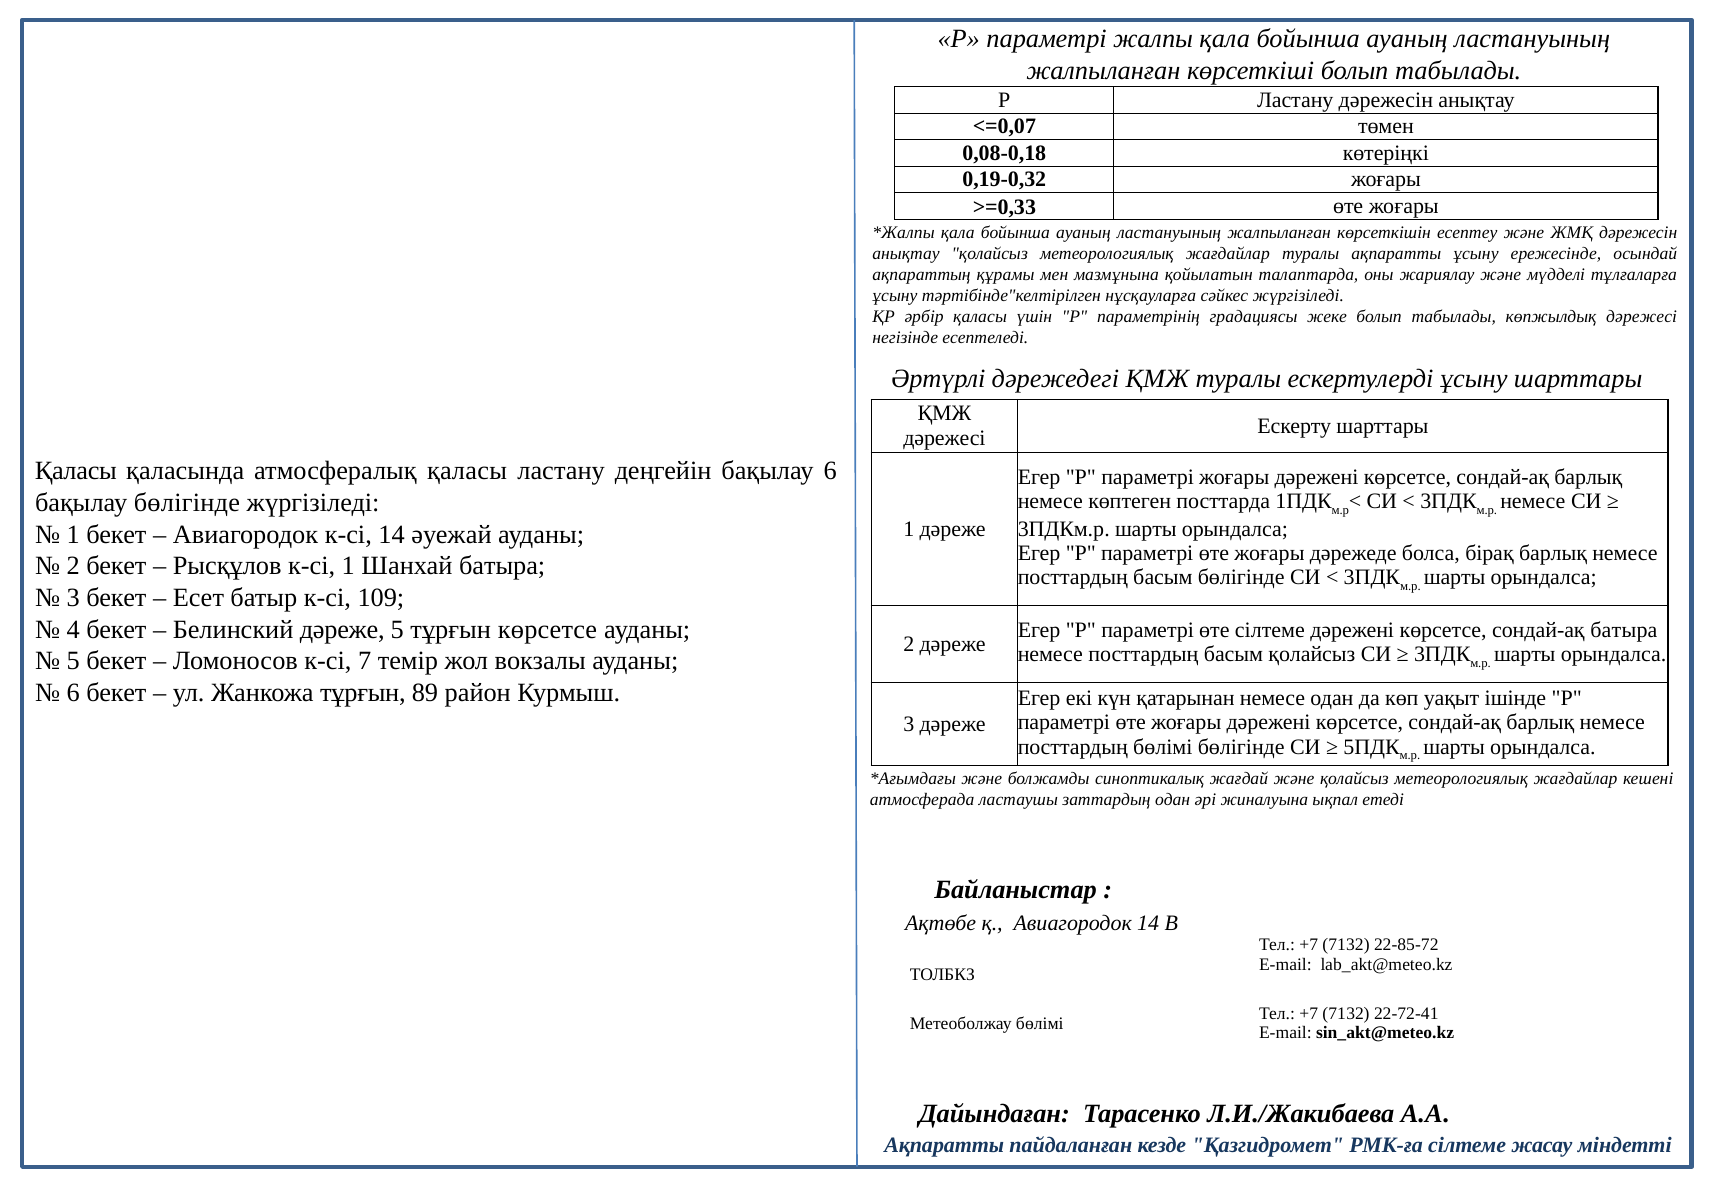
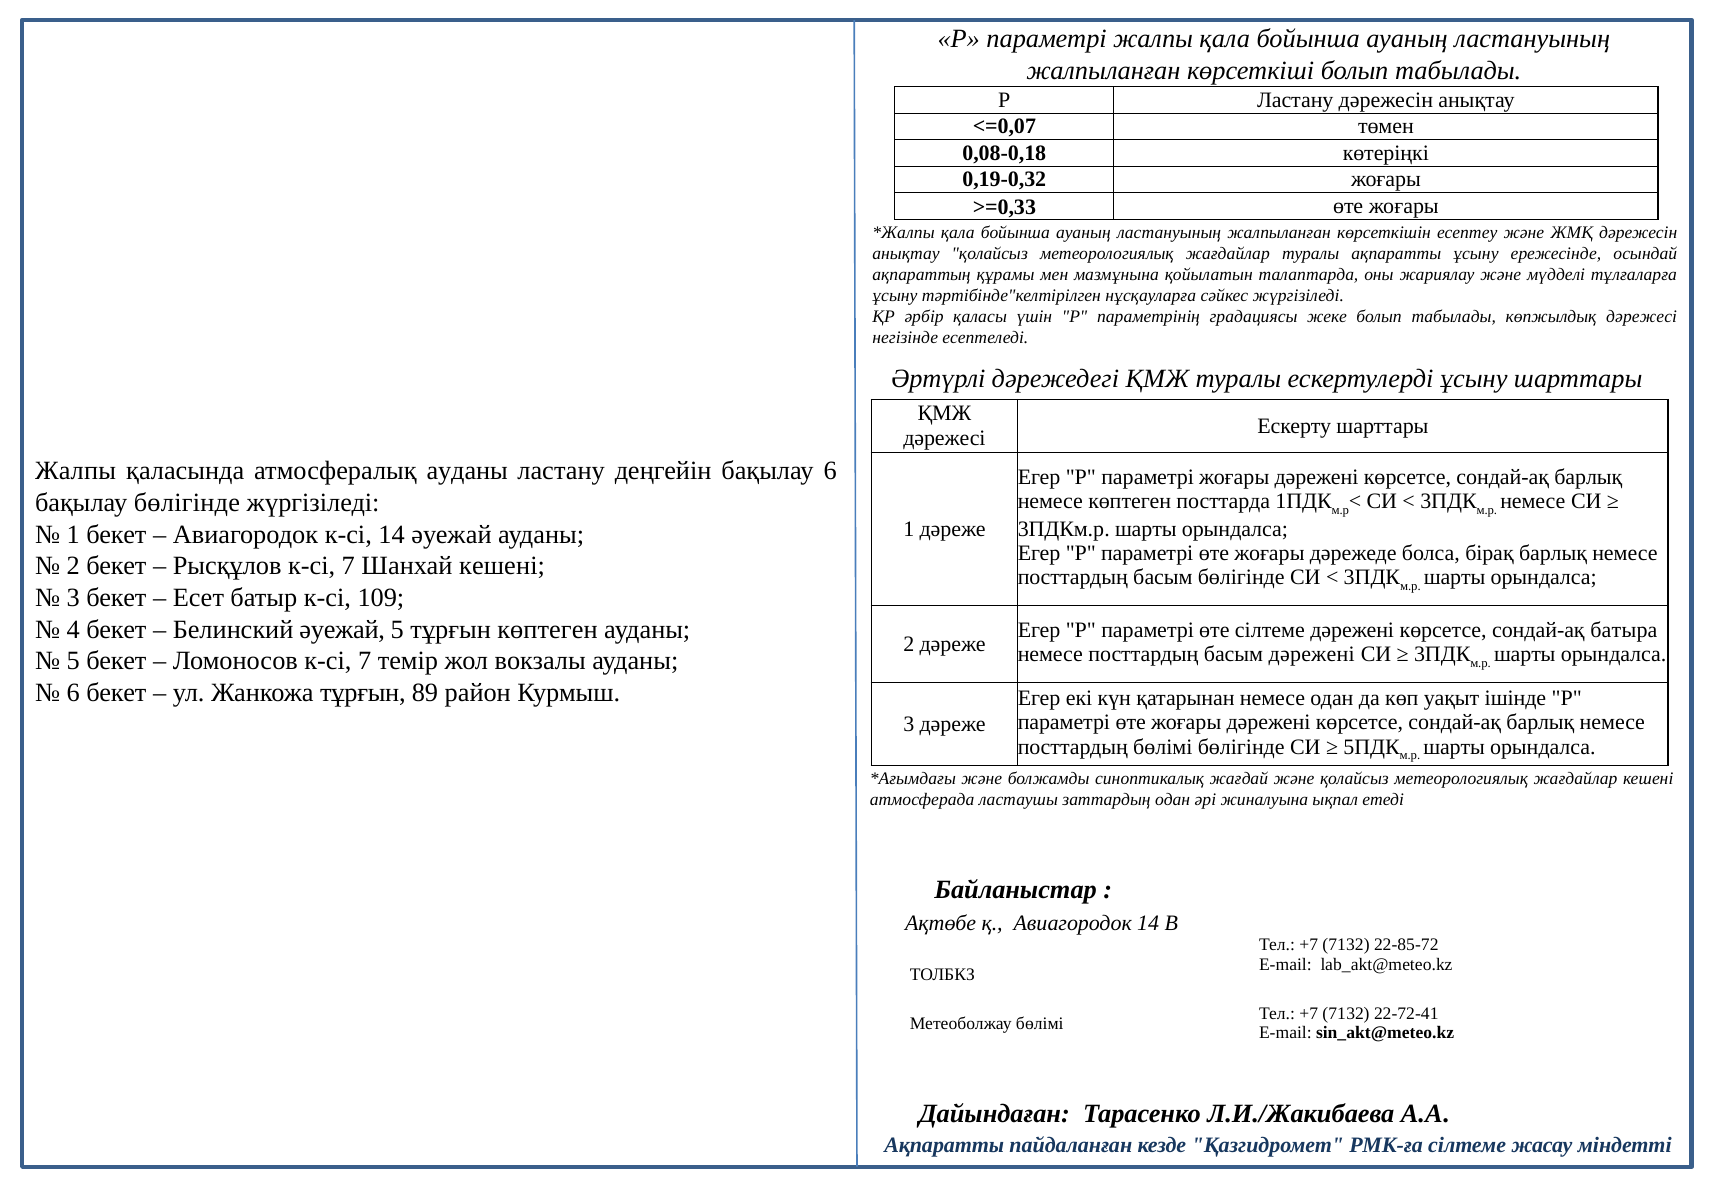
Қаласы at (76, 471): Қаласы -> Жалпы
атмосфералық қаласы: қаласы -> ауданы
Рысқұлов к-сі 1: 1 -> 7
Шанхай батыра: батыра -> кешені
Белинский дәреже: дәреже -> әуежай
тұрғын көрсетсе: көрсетсе -> көптеген
басым қолайсыз: қолайсыз -> дәрежені
